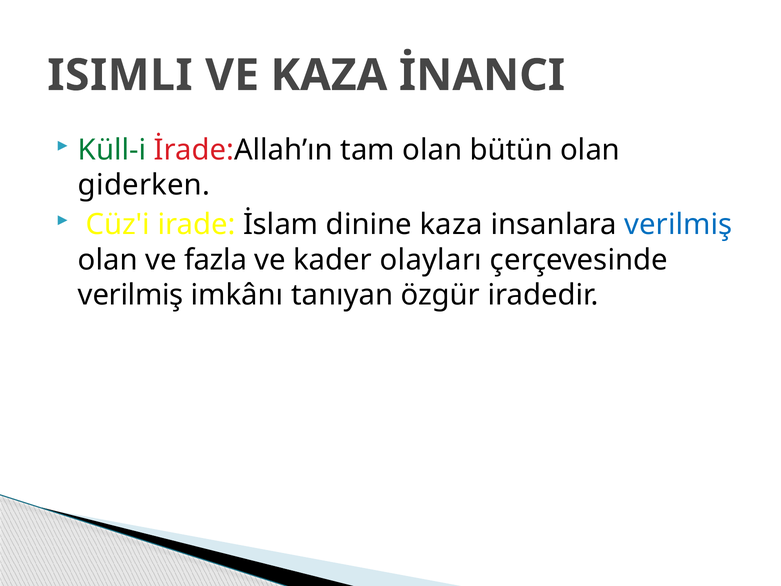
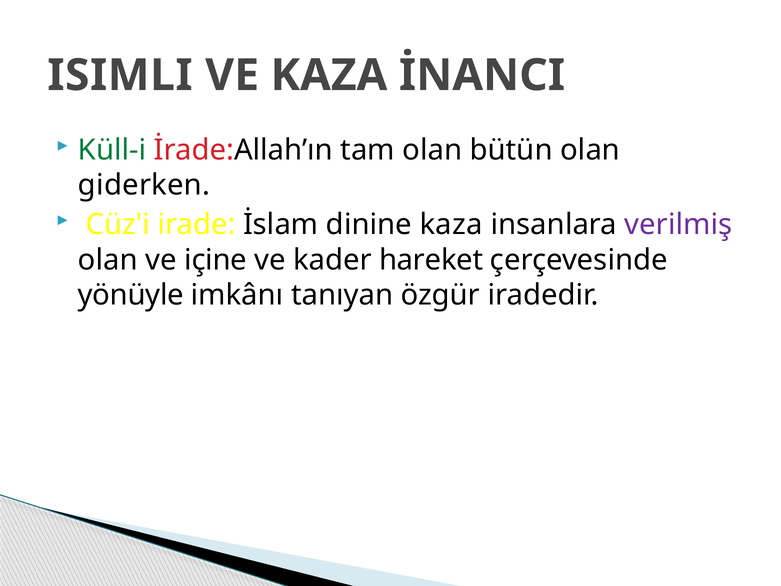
verilmiş at (678, 225) colour: blue -> purple
fazla: fazla -> içine
olayları: olayları -> hareket
verilmiş at (131, 295): verilmiş -> yönüyle
